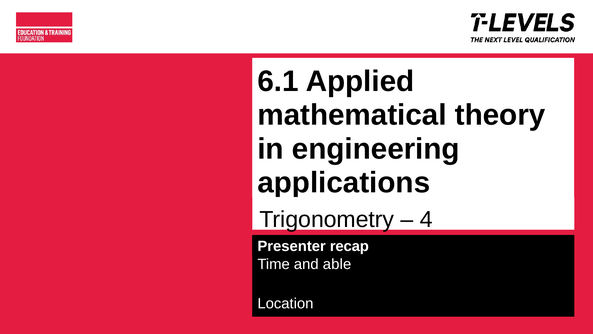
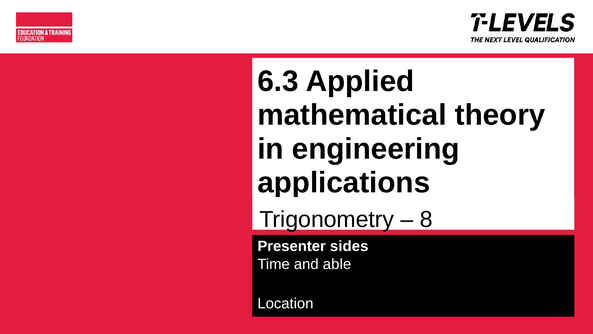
6.1: 6.1 -> 6.3
4: 4 -> 8
recap: recap -> sides
